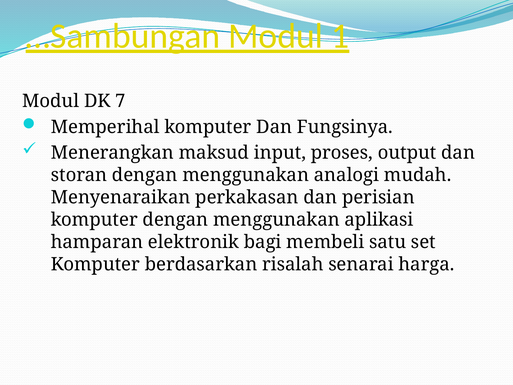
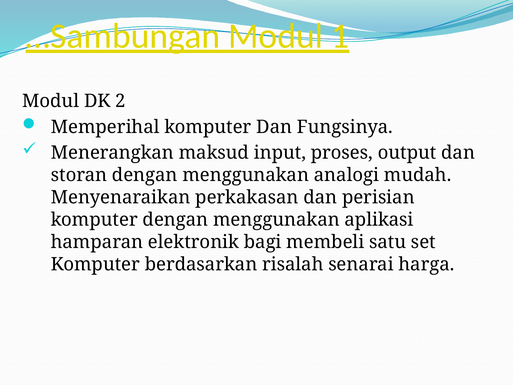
7: 7 -> 2
